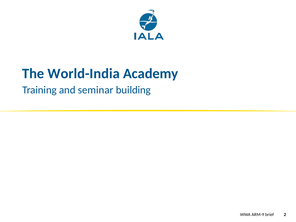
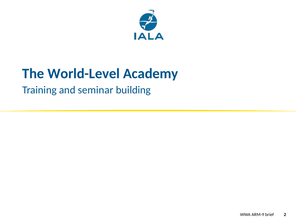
World-India: World-India -> World-Level
